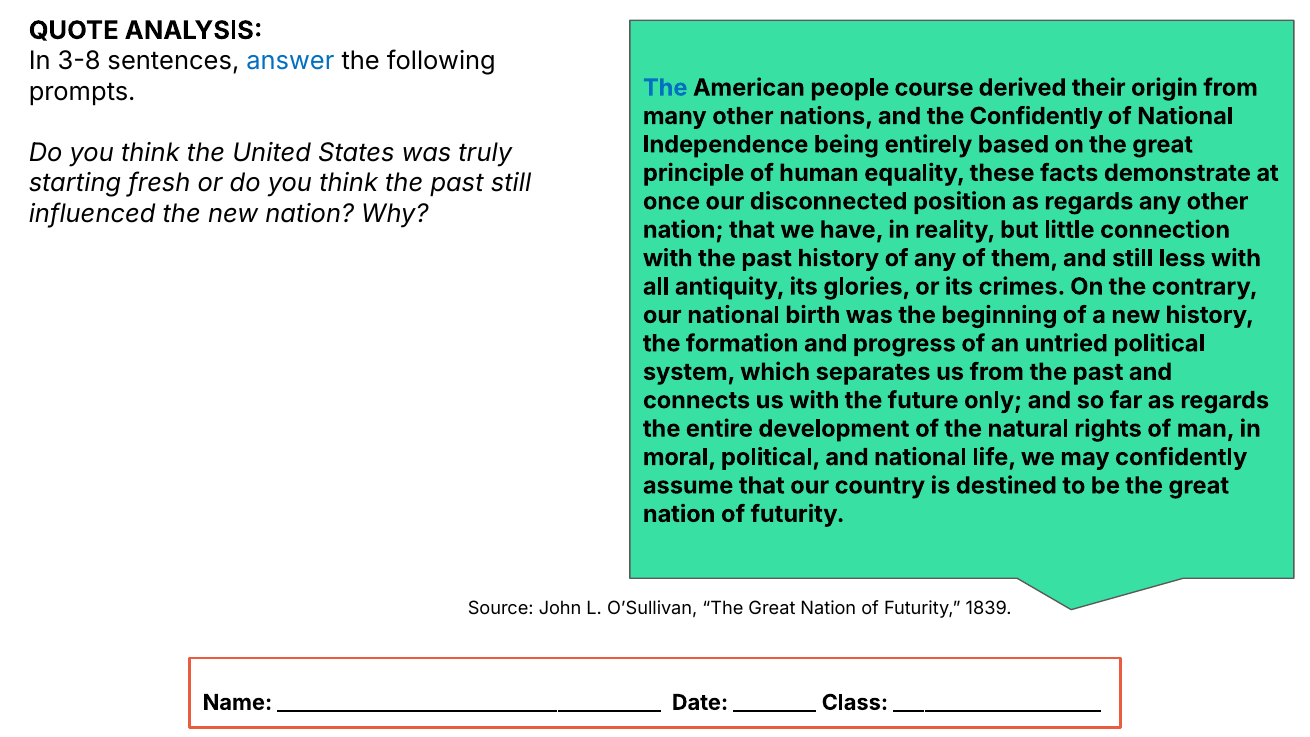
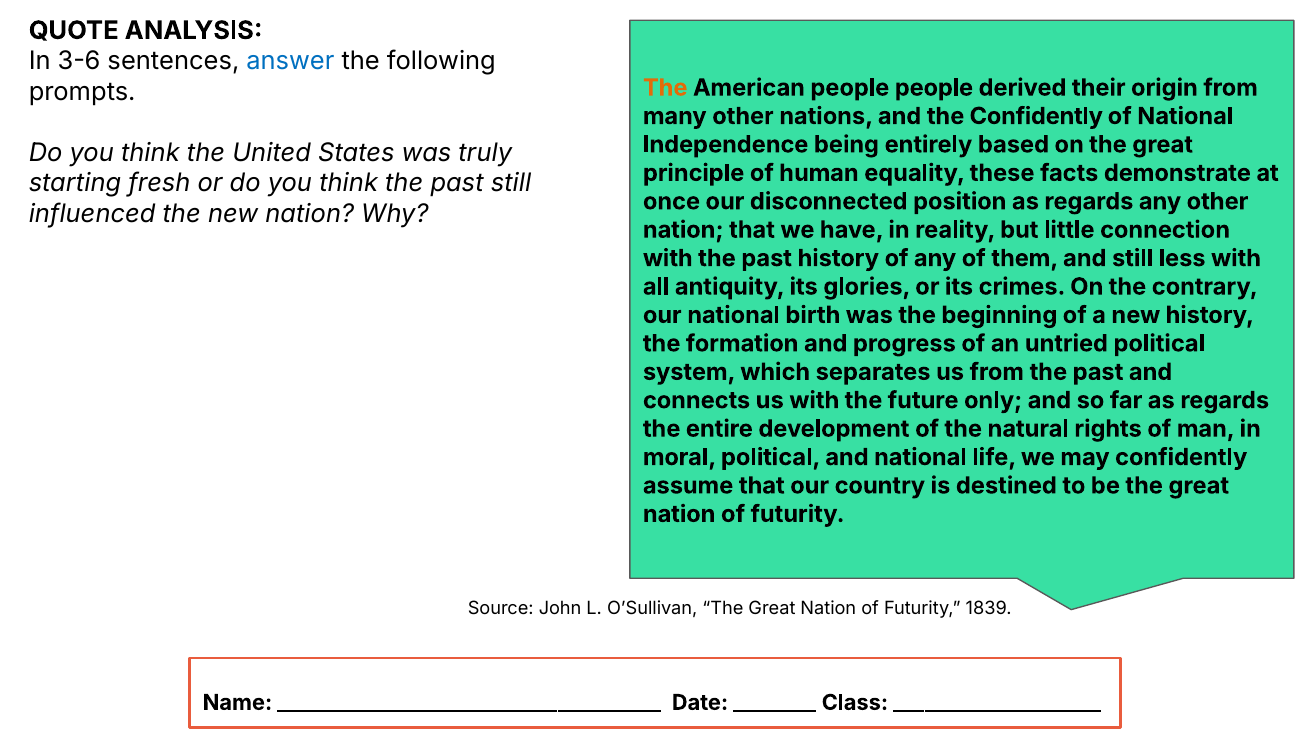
3-8: 3-8 -> 3-6
The at (665, 88) colour: blue -> orange
people course: course -> people
